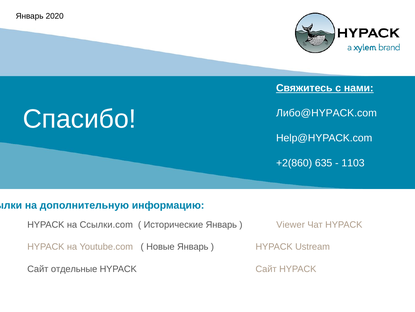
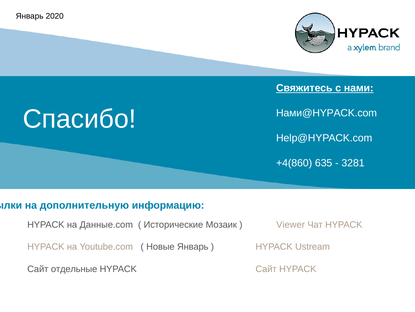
Либо@HYPACK.com: Либо@HYPACK.com -> Нами@HYPACK.com
+2(860: +2(860 -> +4(860
1103: 1103 -> 3281
Ссылки.com: Ссылки.com -> Данные.com
Исторические Январь: Январь -> Мозаик
